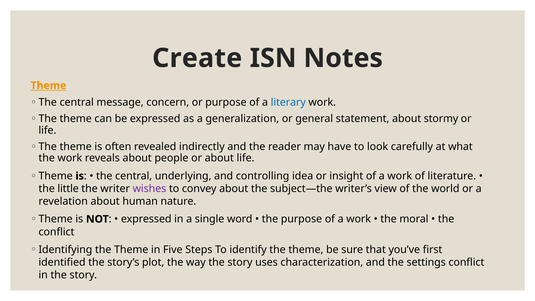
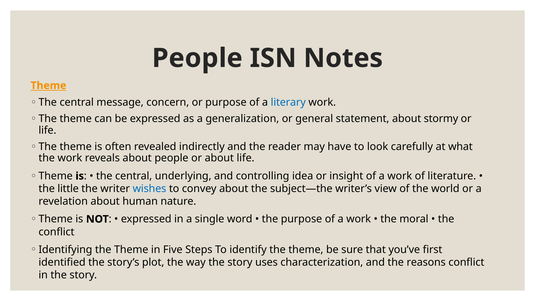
Create at (197, 58): Create -> People
wishes colour: purple -> blue
settings: settings -> reasons
